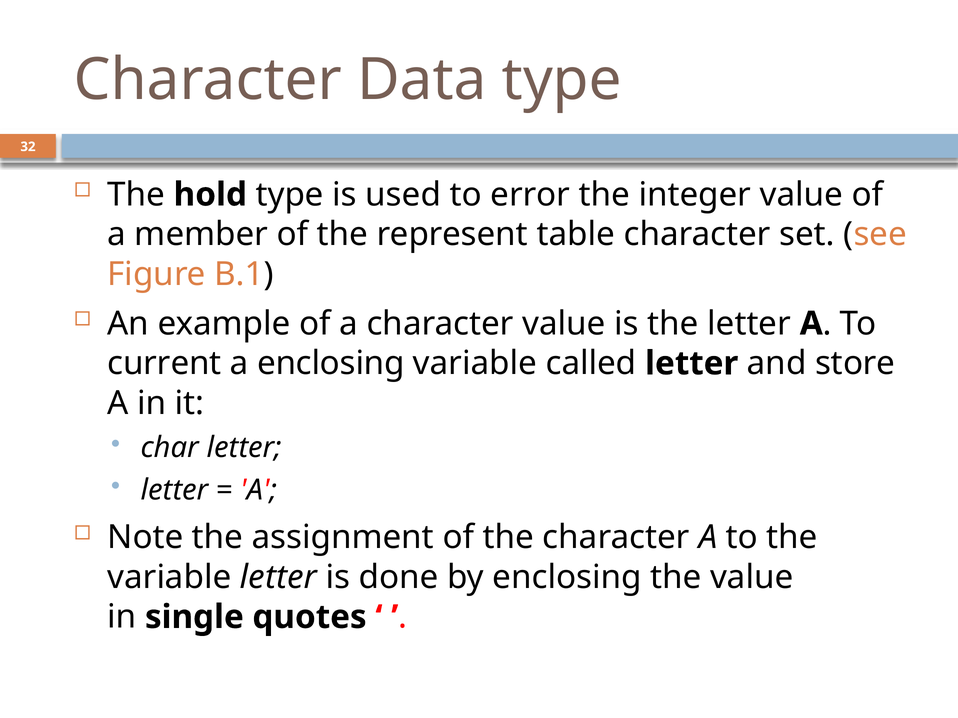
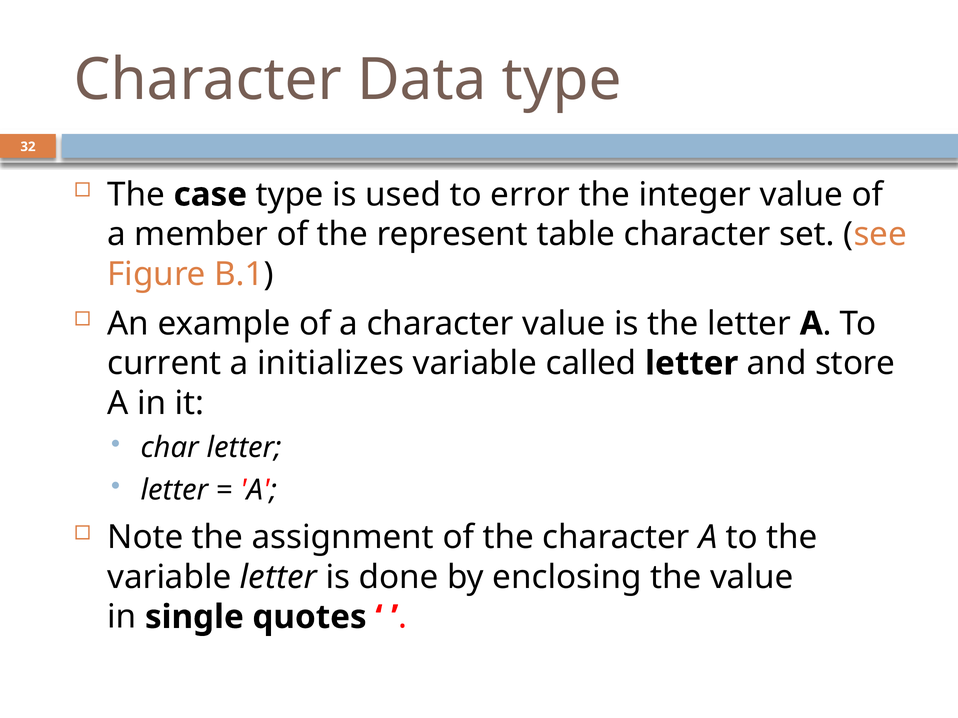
hold: hold -> case
a enclosing: enclosing -> initializes
